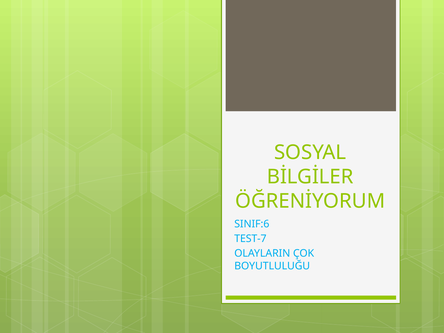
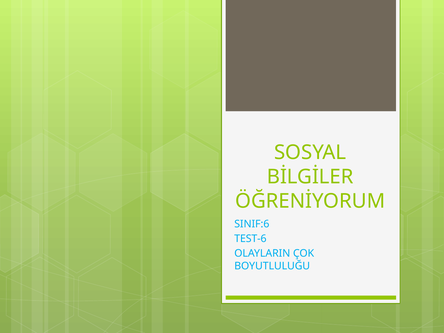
TEST-7: TEST-7 -> TEST-6
